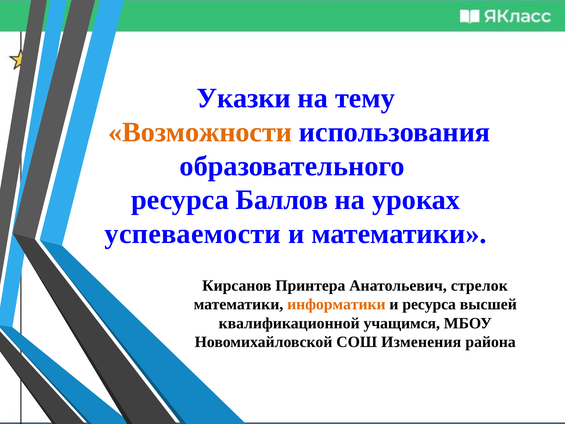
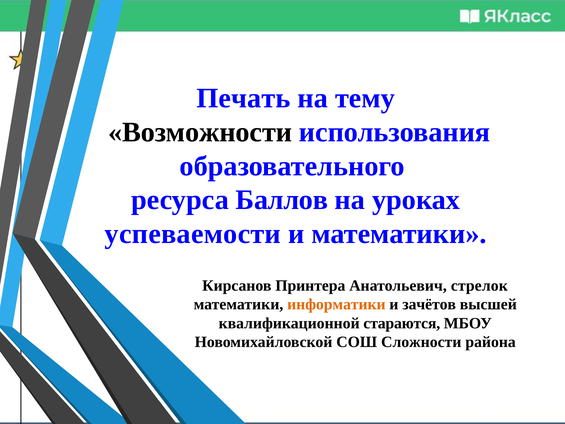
Указки: Указки -> Печать
Возможности colour: orange -> black
и ресурса: ресурса -> зачётов
учащимся: учащимся -> стараются
Изменения: Изменения -> Сложности
